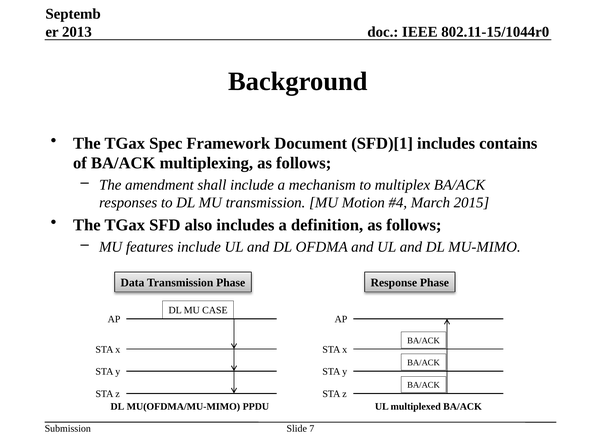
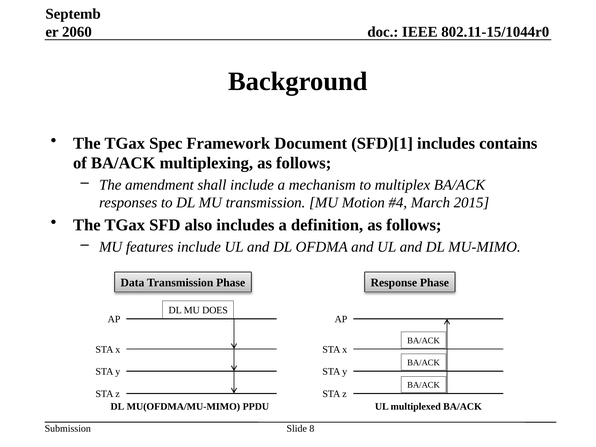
2013: 2013 -> 2060
CASE: CASE -> DOES
7: 7 -> 8
